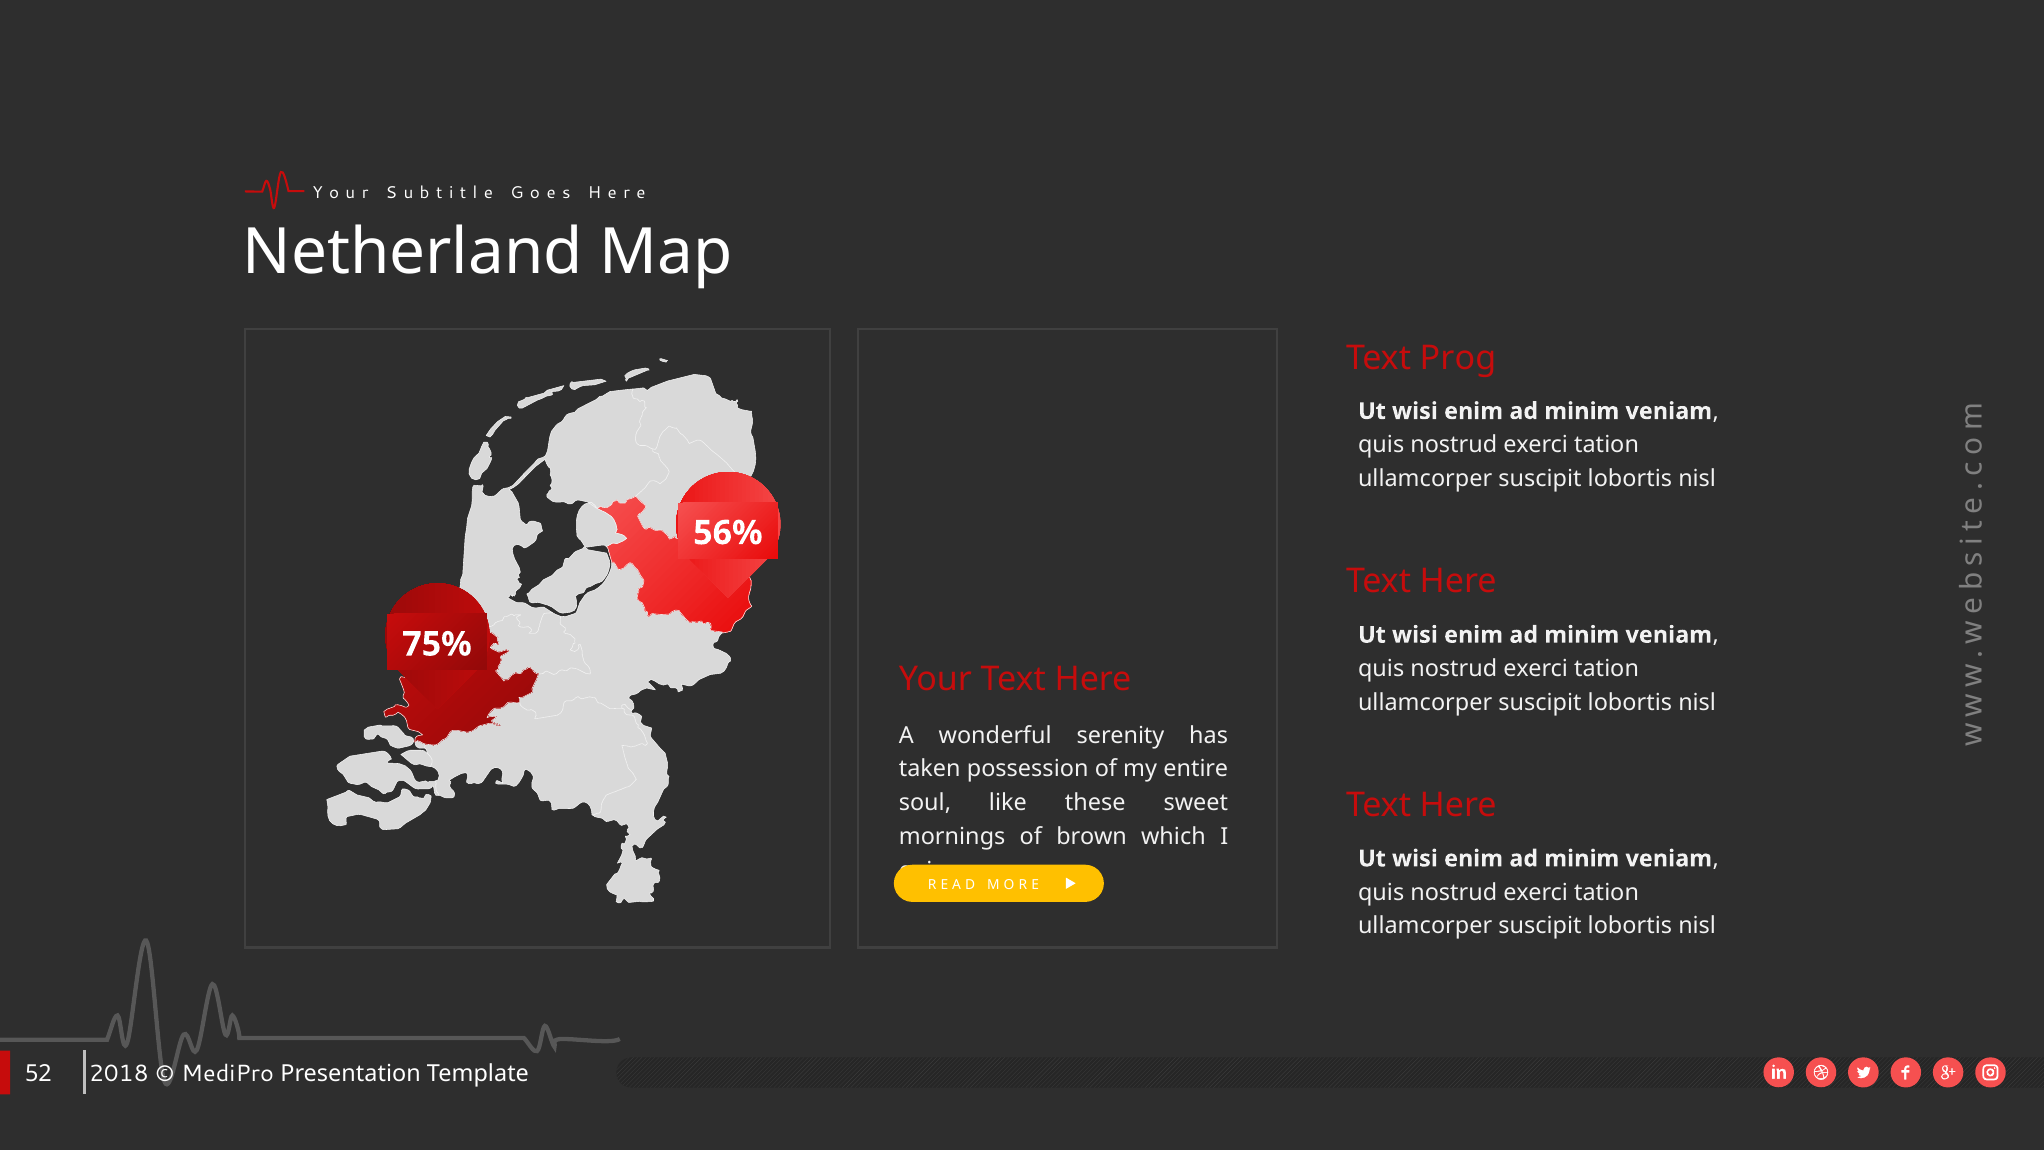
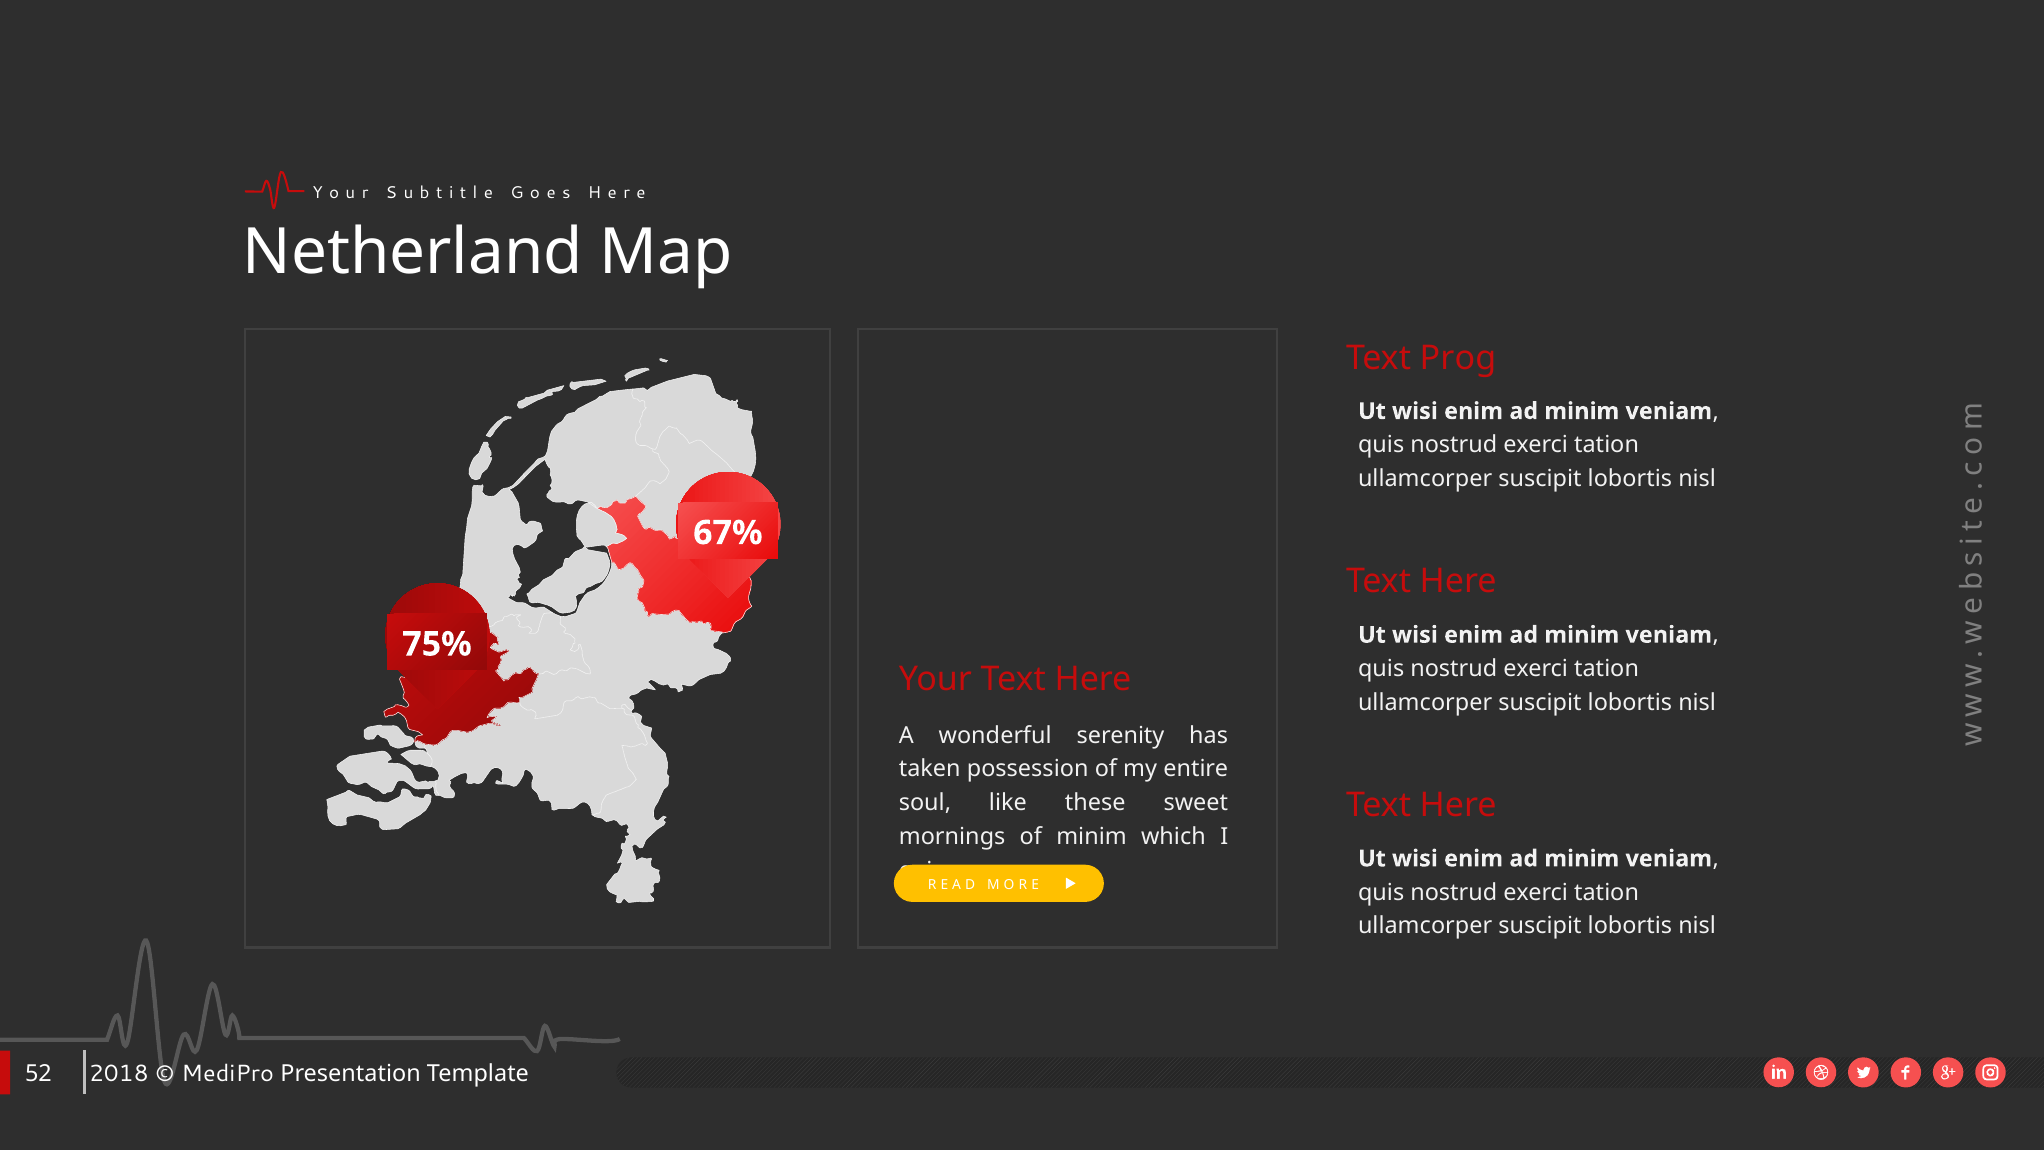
56%: 56% -> 67%
of brown: brown -> minim
